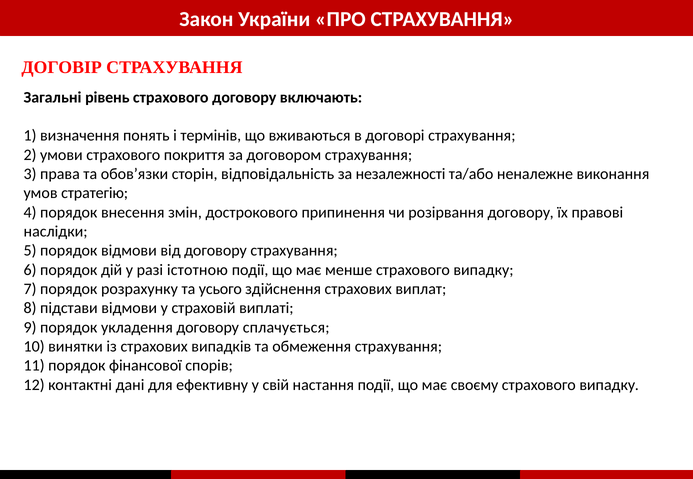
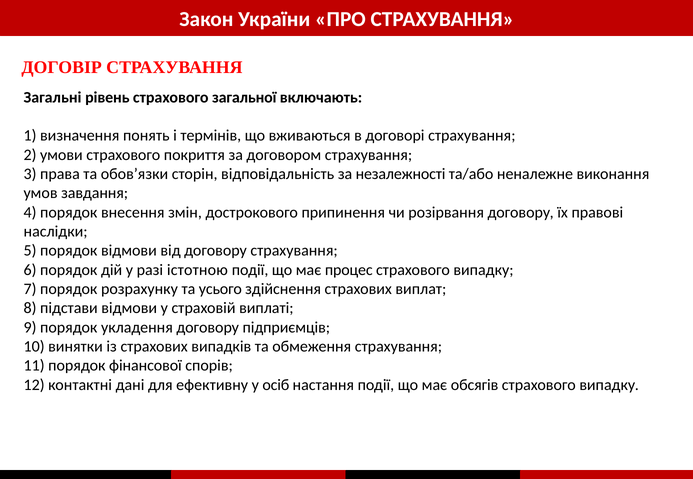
страхового договору: договору -> загальної
стратегію: стратегію -> завдання
менше: менше -> процес
сплачується: сплачується -> підприємців
свій: свій -> осіб
своєму: своєму -> обсягів
